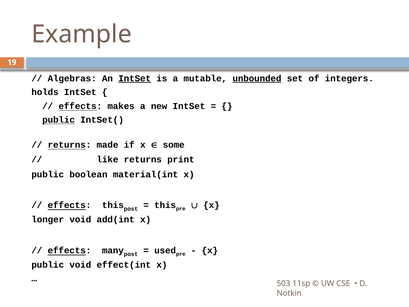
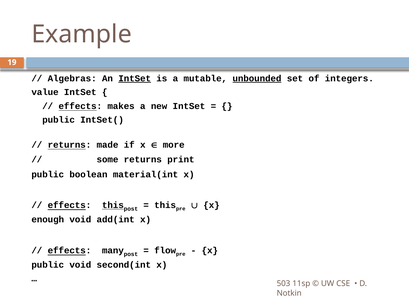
holds: holds -> value
public at (59, 120) underline: present -> none
some: some -> more
like: like -> some
this at (113, 205) underline: none -> present
longer: longer -> enough
used: used -> flow
effect(int: effect(int -> second(int
